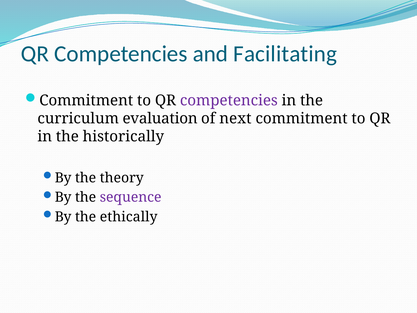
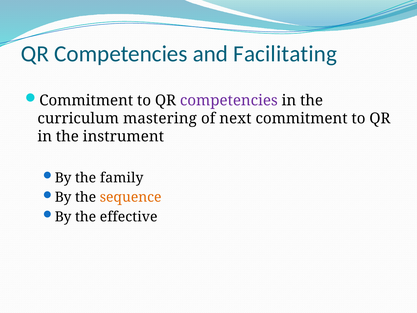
evaluation: evaluation -> mastering
historically: historically -> instrument
theory: theory -> family
sequence colour: purple -> orange
ethically: ethically -> effective
